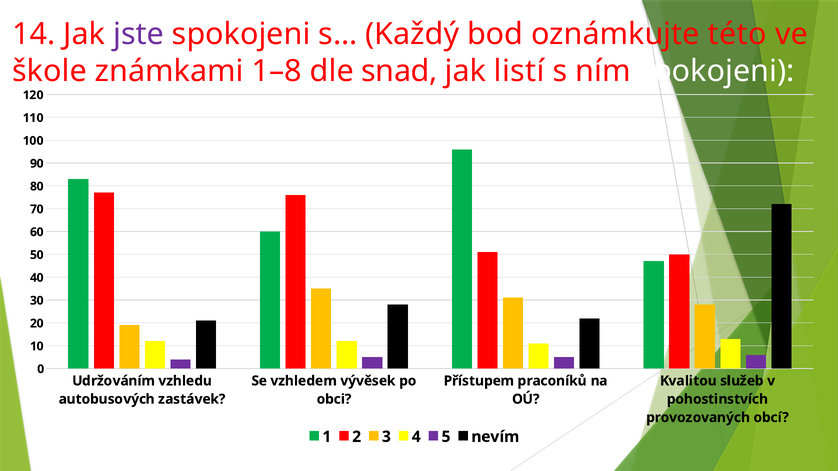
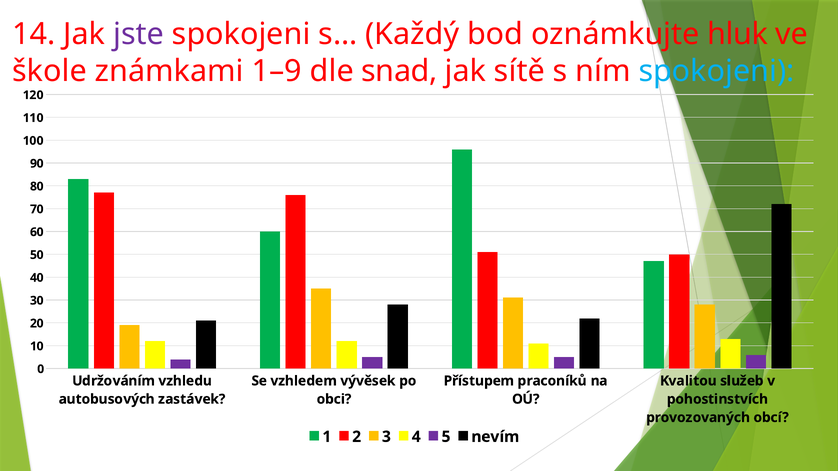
této: této -> hluk
1–8: 1–8 -> 1–9
listí: listí -> sítě
spokojeni at (717, 71) colour: white -> light blue
